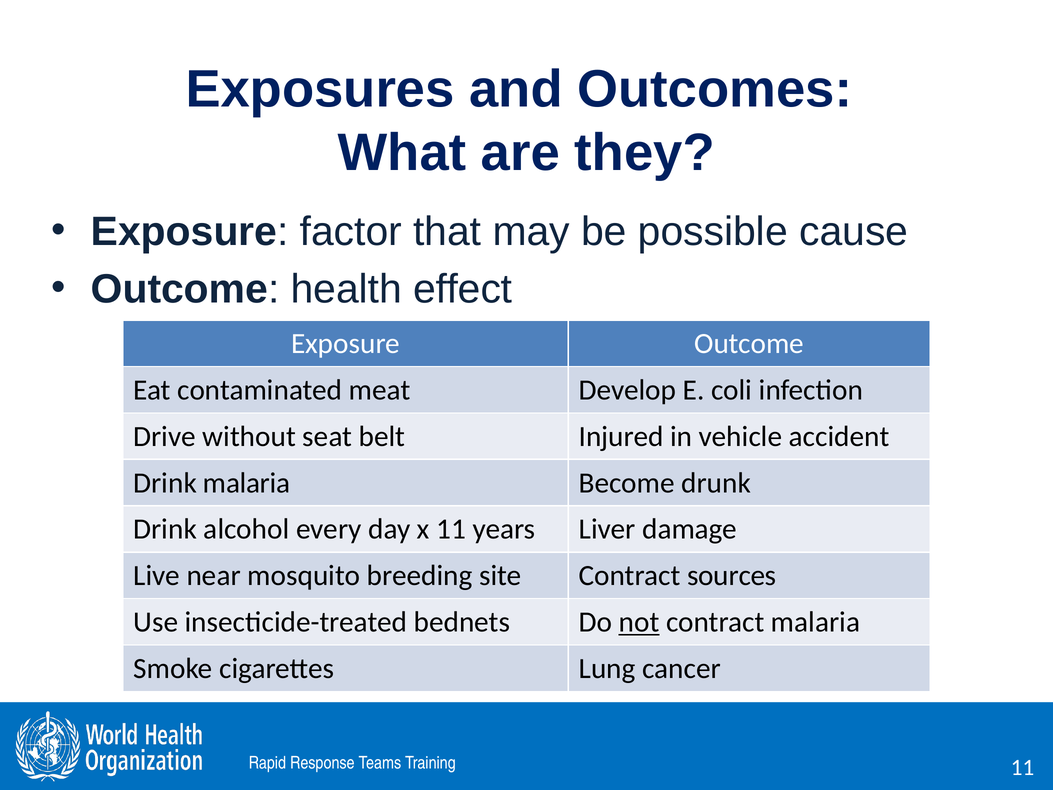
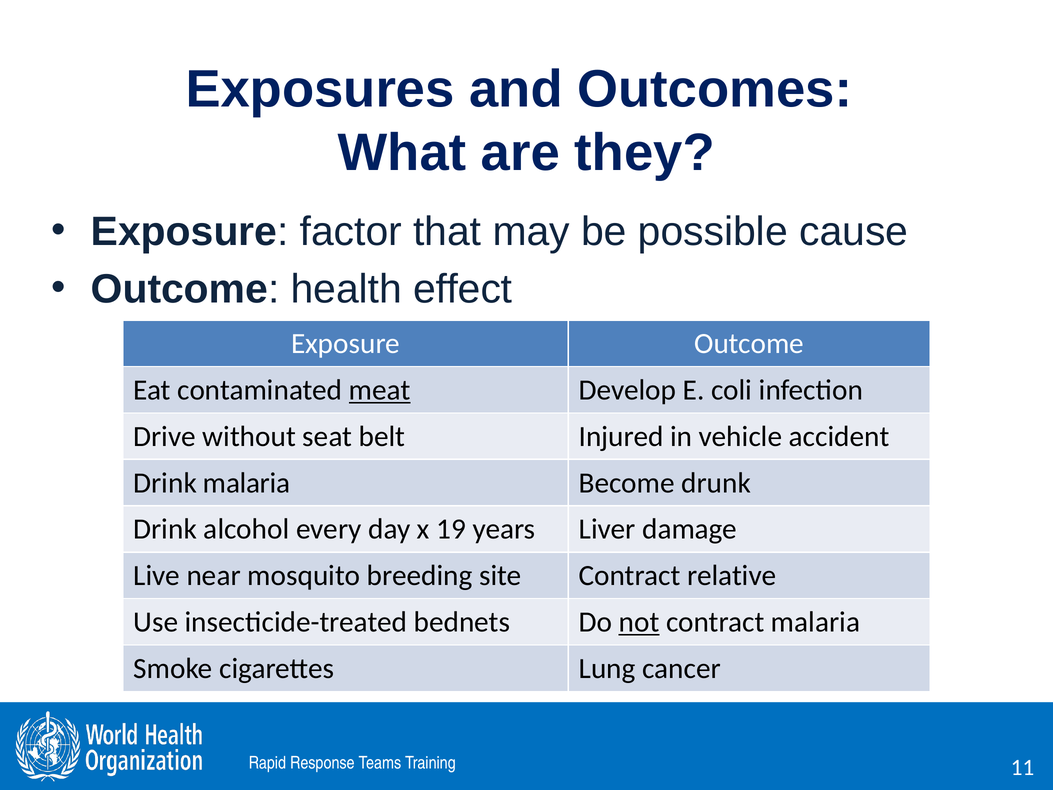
meat underline: none -> present
x 11: 11 -> 19
sources: sources -> relative
